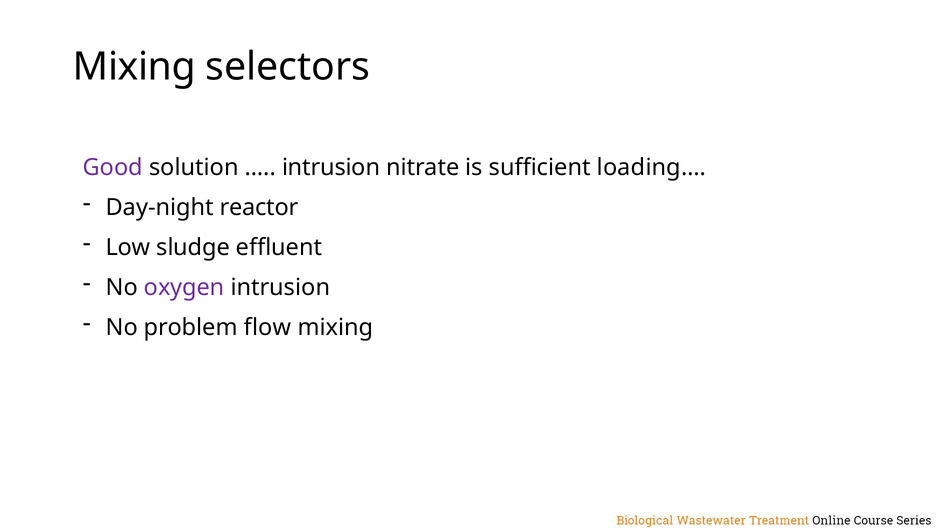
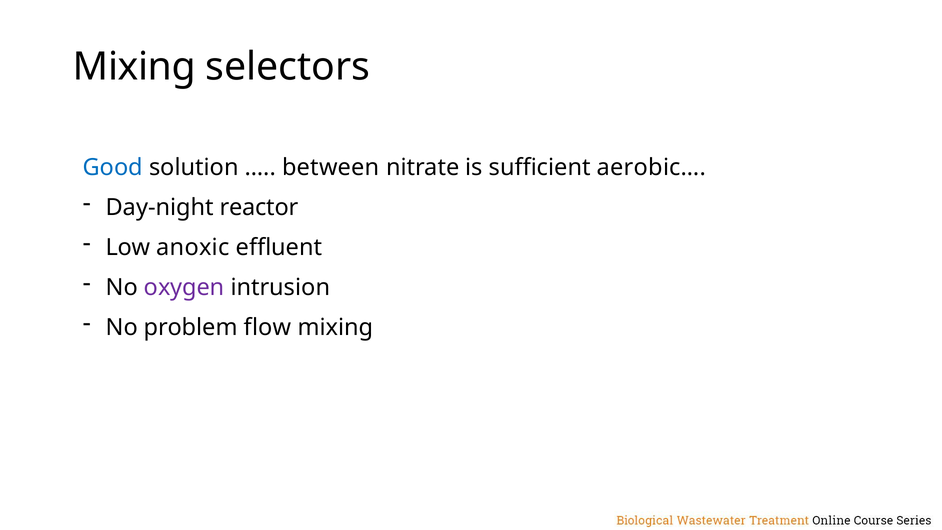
Good colour: purple -> blue
intrusion at (331, 167): intrusion -> between
loading…: loading… -> aerobic…
sludge: sludge -> anoxic
